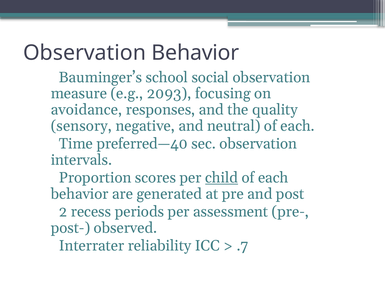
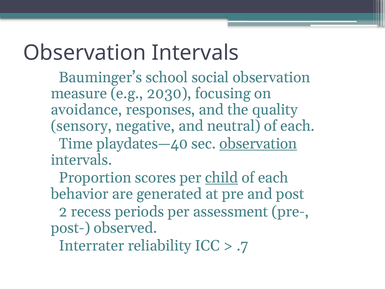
Behavior at (195, 53): Behavior -> Intervals
2093: 2093 -> 2030
preferred—40: preferred—40 -> playdates—40
observation at (258, 144) underline: none -> present
